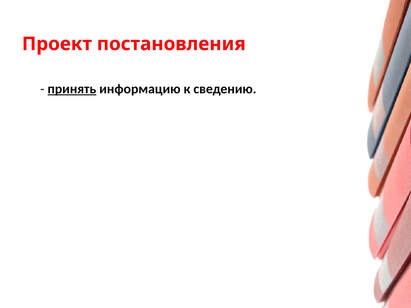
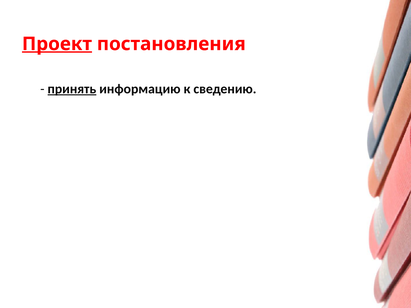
Проект underline: none -> present
